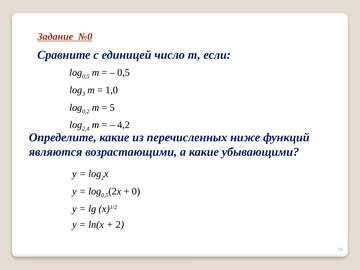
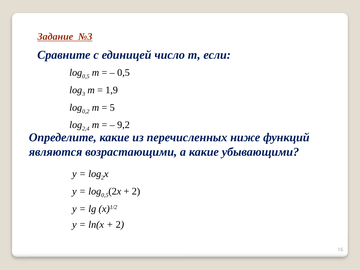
№0: №0 -> №3
1,0: 1,0 -> 1,9
4,2: 4,2 -> 9,2
0 at (136, 191): 0 -> 2
